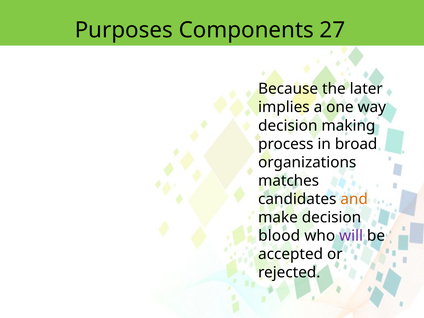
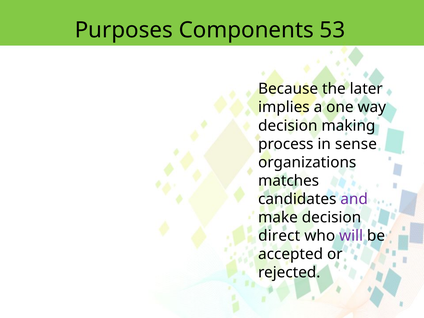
27: 27 -> 53
broad: broad -> sense
and colour: orange -> purple
blood: blood -> direct
